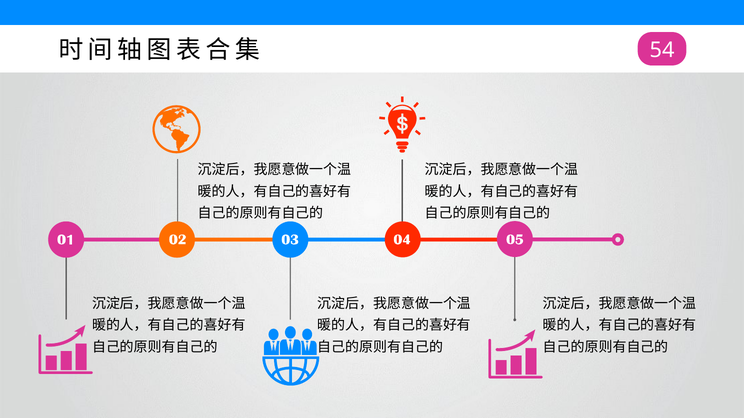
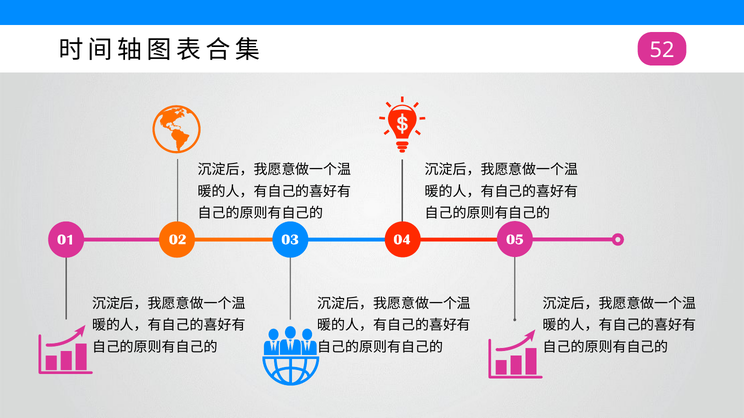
54: 54 -> 52
